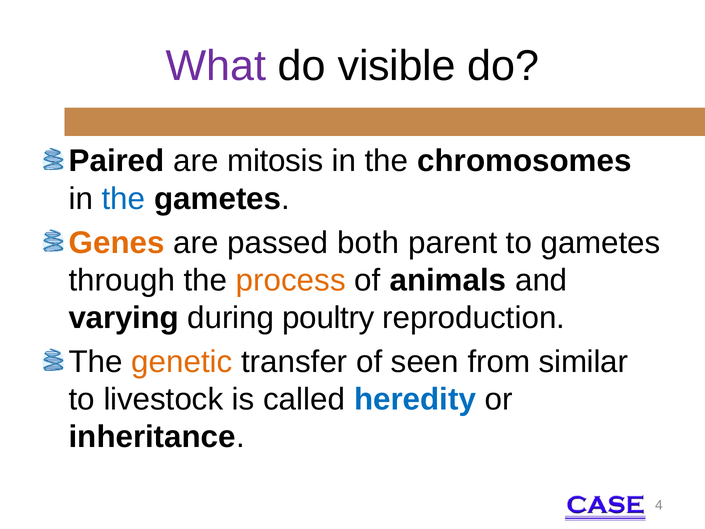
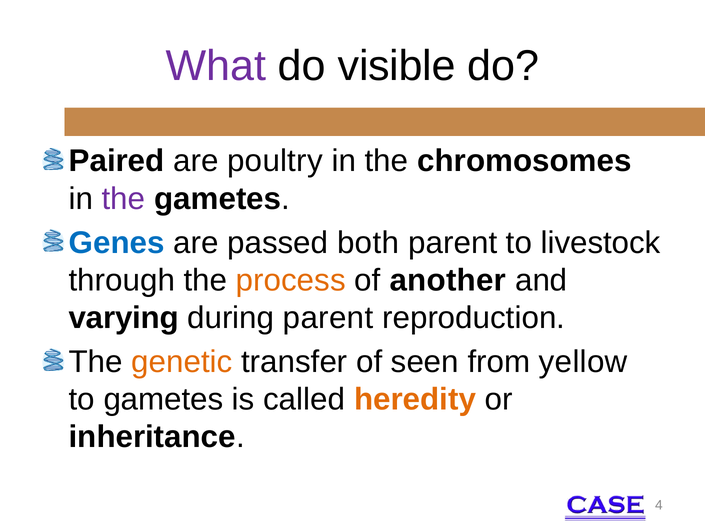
mitosis: mitosis -> poultry
the at (124, 199) colour: blue -> purple
Genes colour: orange -> blue
to gametes: gametes -> livestock
animals: animals -> another
during poultry: poultry -> parent
similar: similar -> yellow
to livestock: livestock -> gametes
heredity colour: blue -> orange
